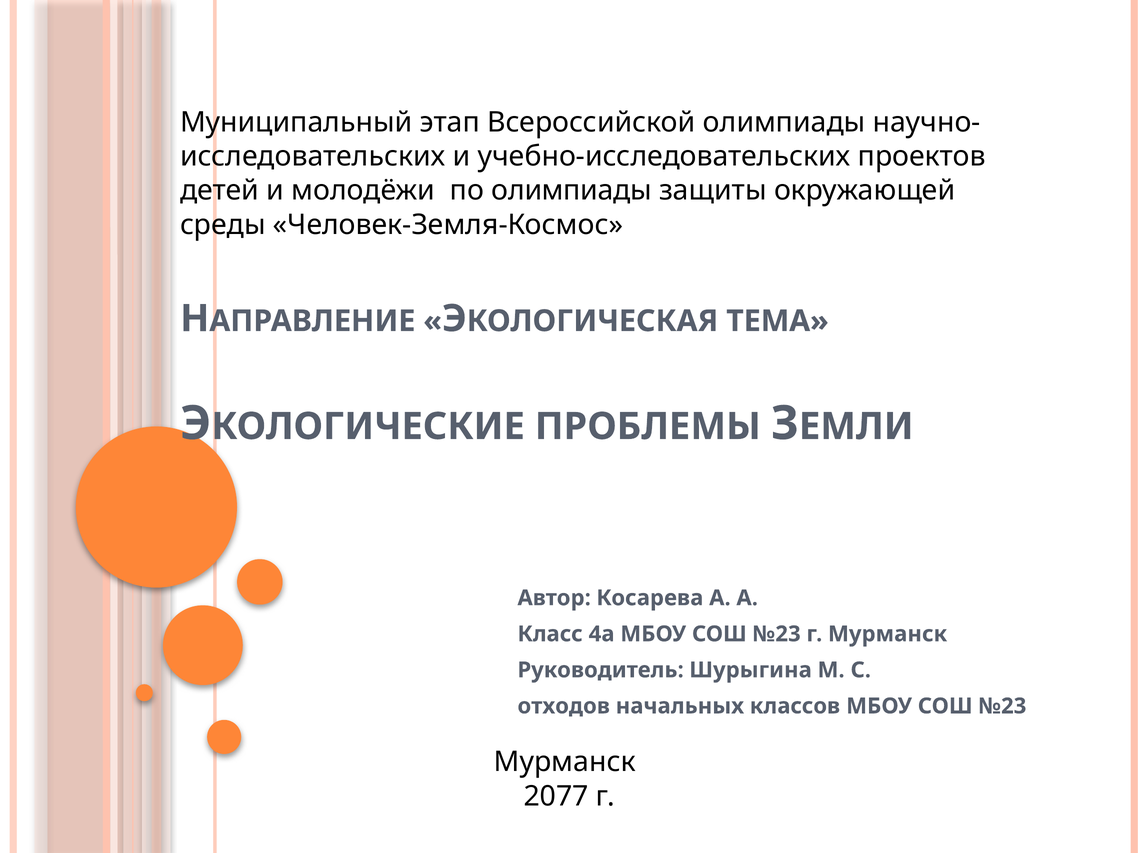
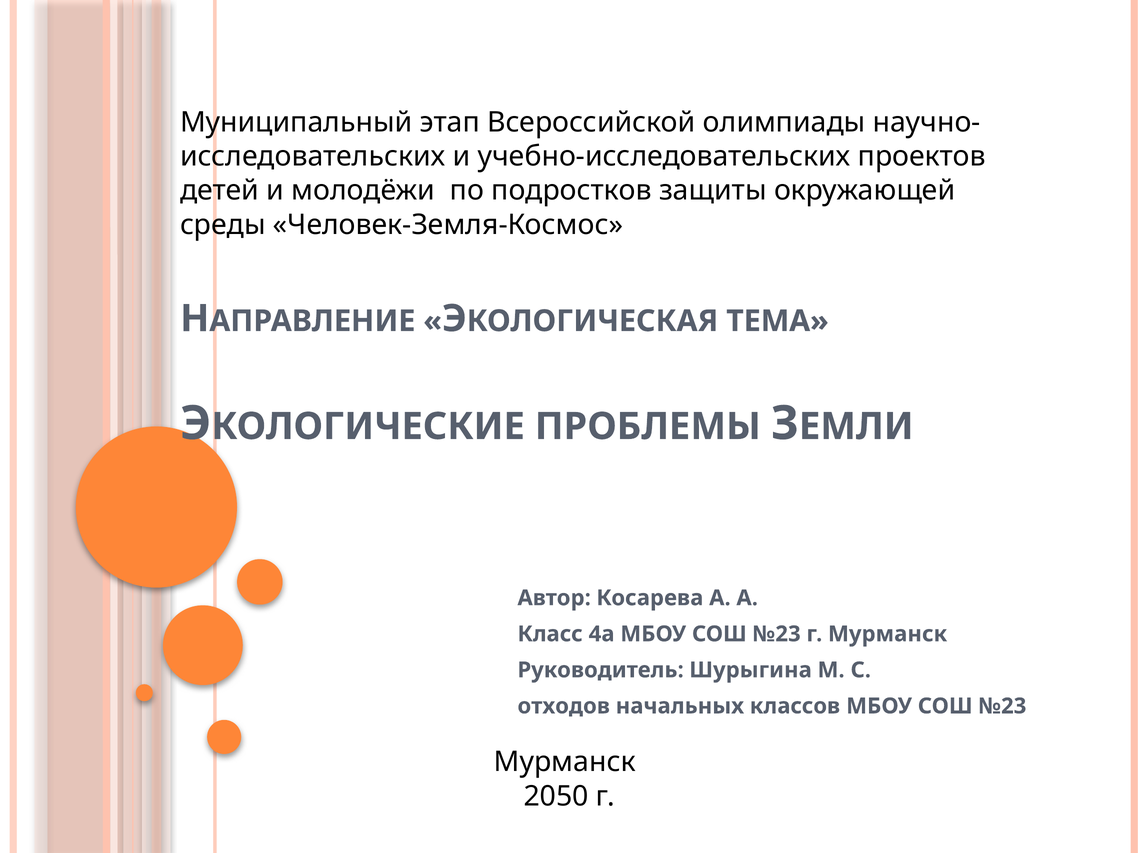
по олимпиады: олимпиады -> подростков
2077: 2077 -> 2050
